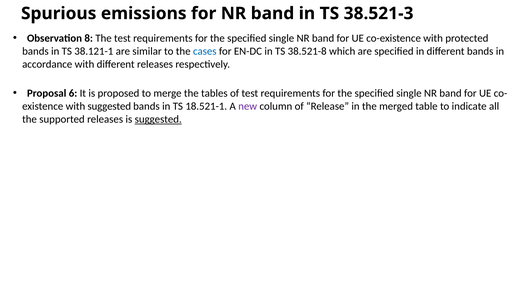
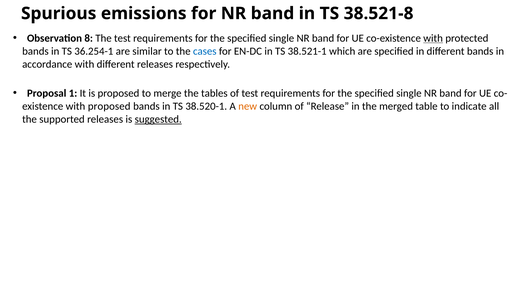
38.521-3: 38.521-3 -> 38.521-8
with at (433, 38) underline: none -> present
38.121-1: 38.121-1 -> 36.254-1
38.521-8: 38.521-8 -> 38.521-1
6: 6 -> 1
with suggested: suggested -> proposed
18.521-1: 18.521-1 -> 38.520-1
new colour: purple -> orange
